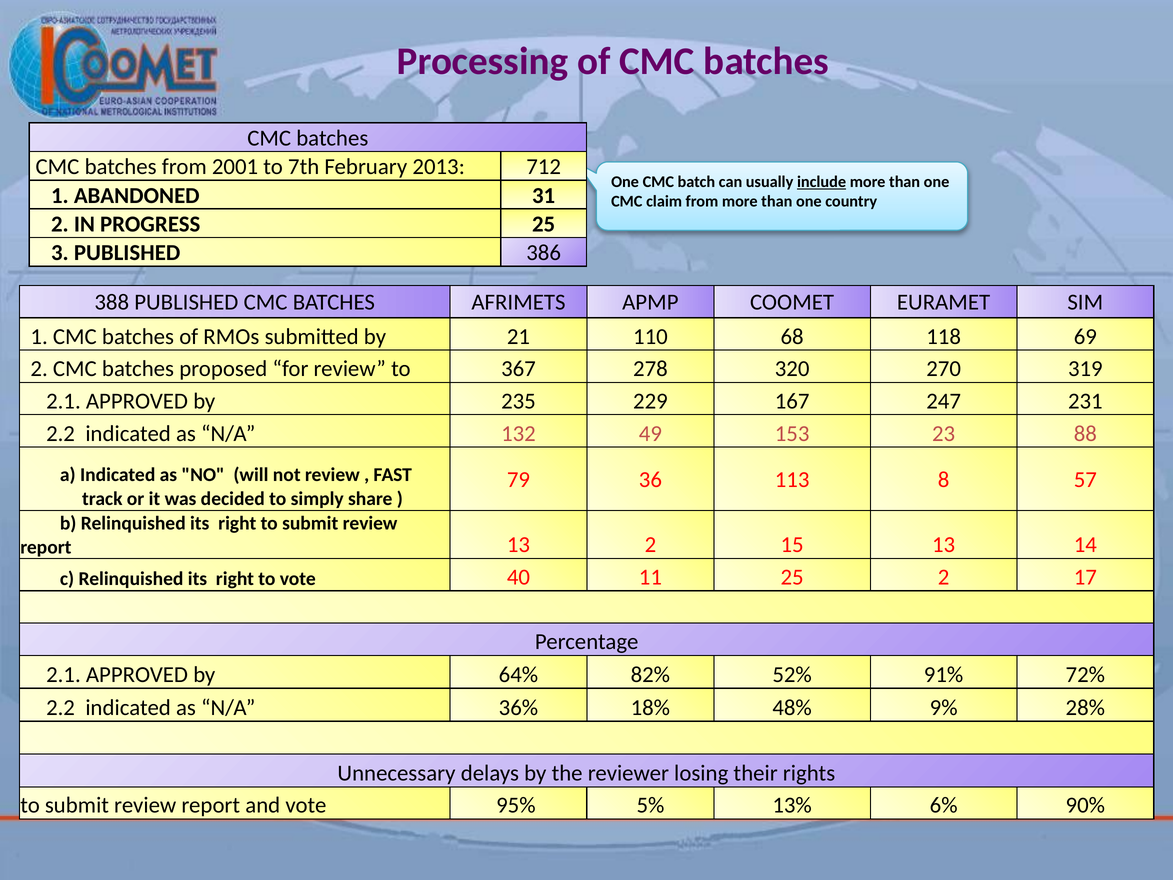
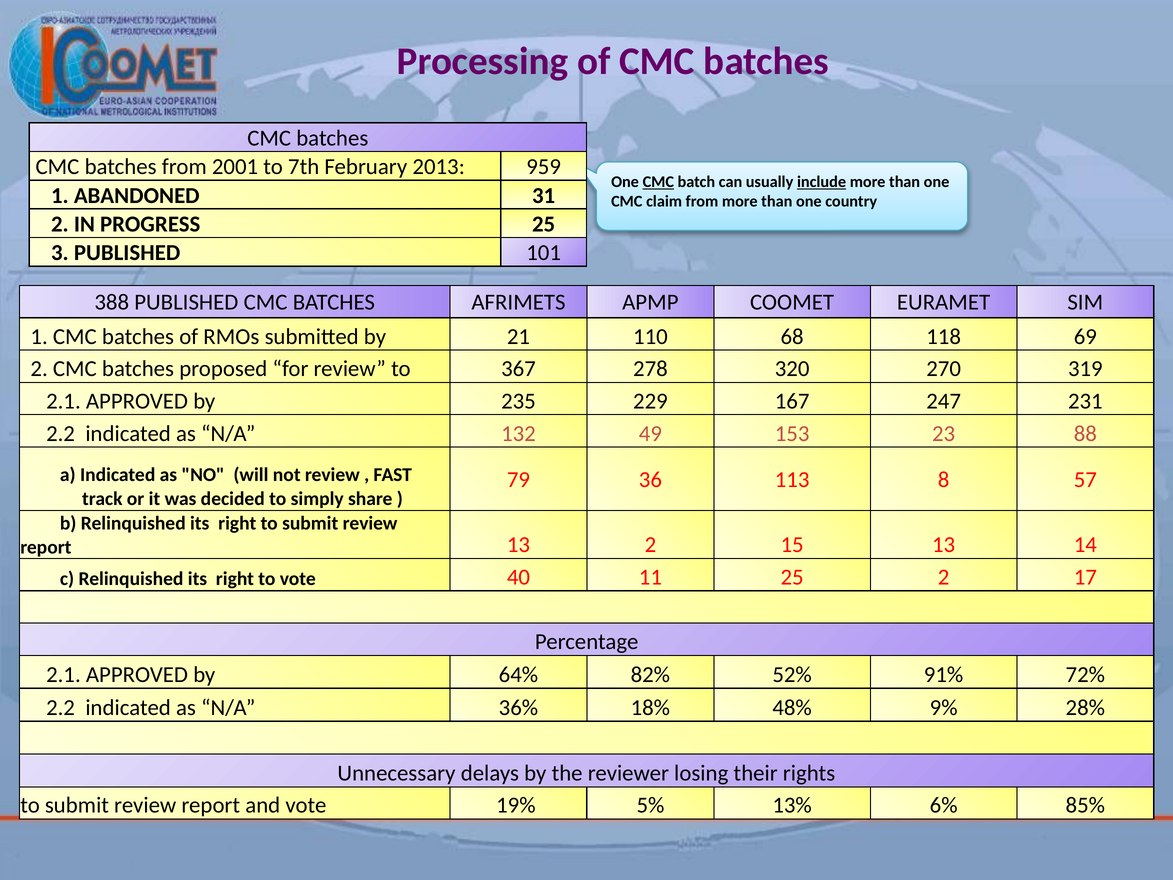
712: 712 -> 959
CMC at (658, 182) underline: none -> present
386: 386 -> 101
95%: 95% -> 19%
90%: 90% -> 85%
